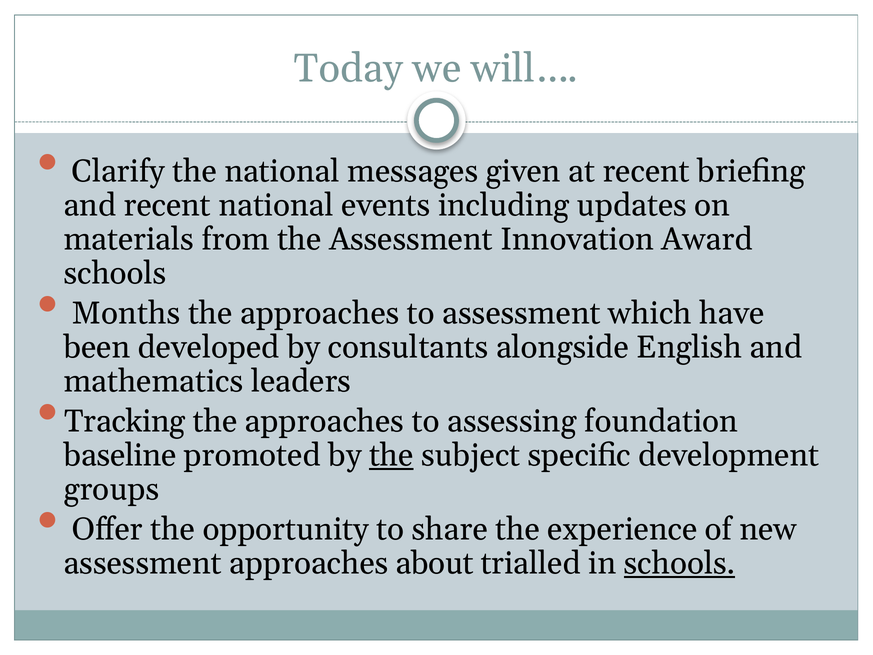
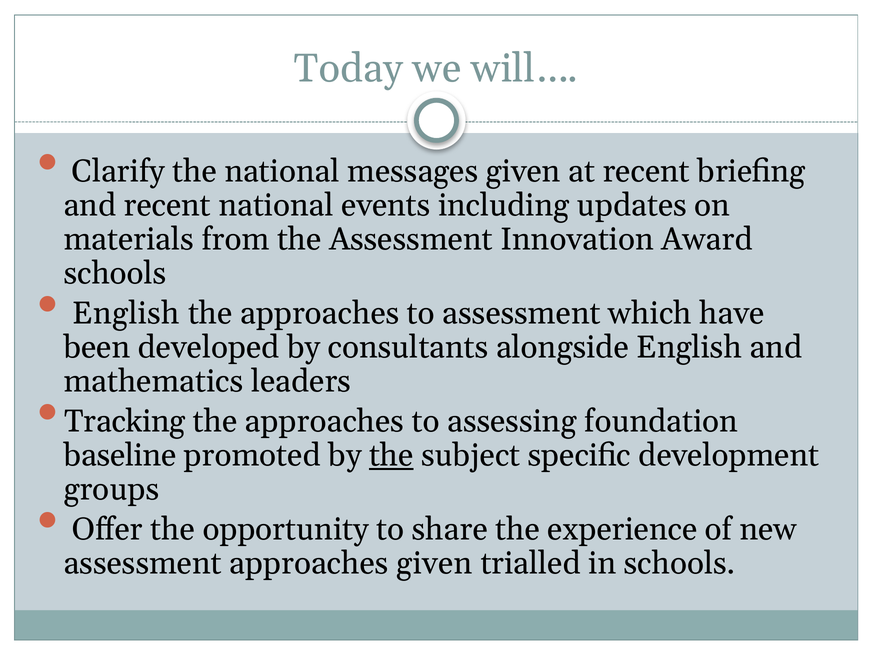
Months at (126, 313): Months -> English
approaches about: about -> given
schools at (680, 563) underline: present -> none
